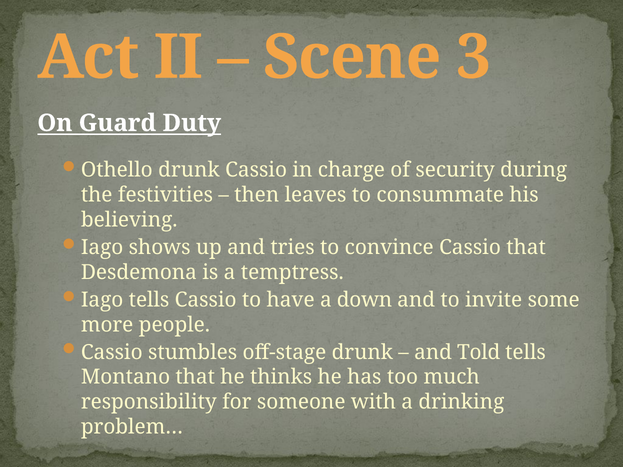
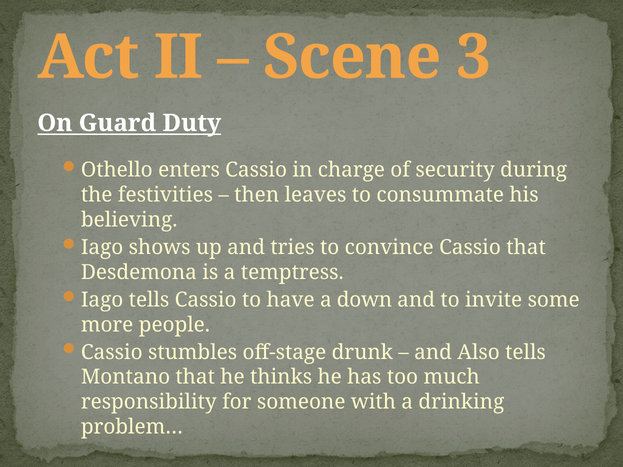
Othello drunk: drunk -> enters
Told: Told -> Also
